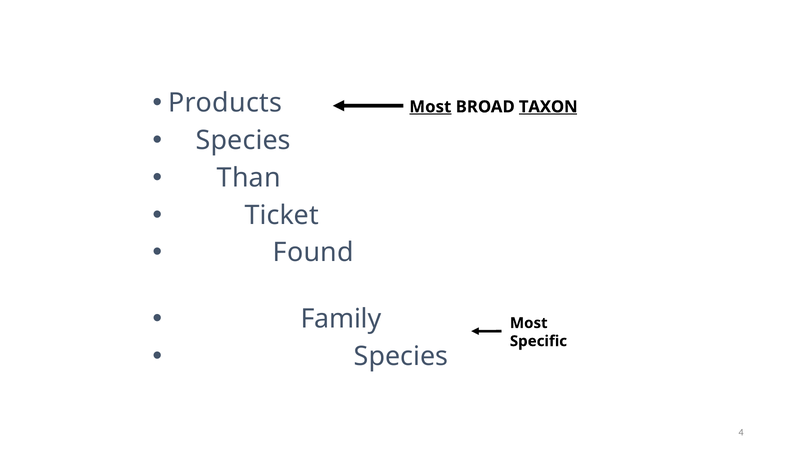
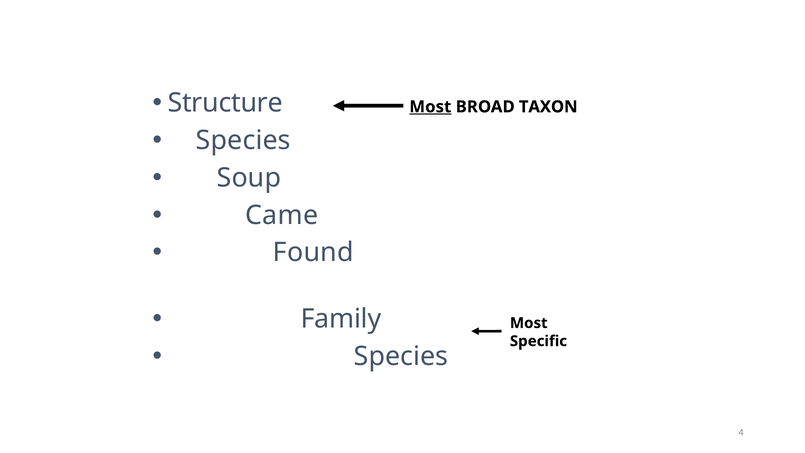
Products: Products -> Structure
TAXON underline: present -> none
Than: Than -> Soup
Ticket: Ticket -> Came
